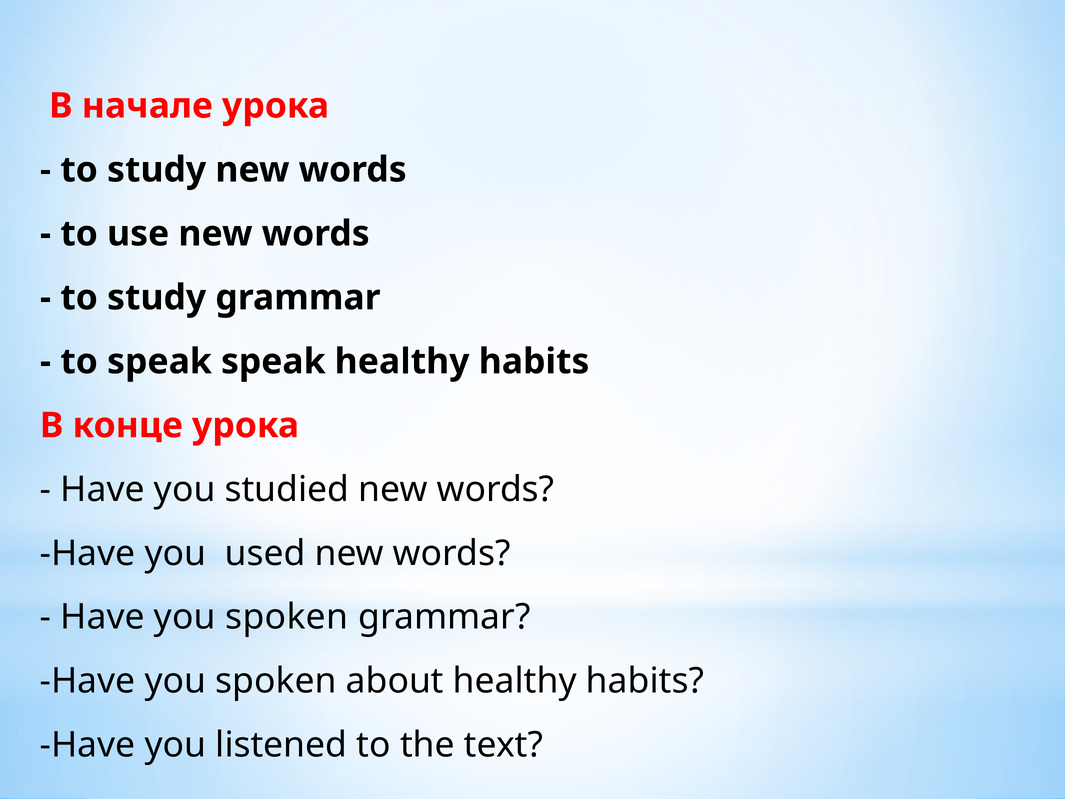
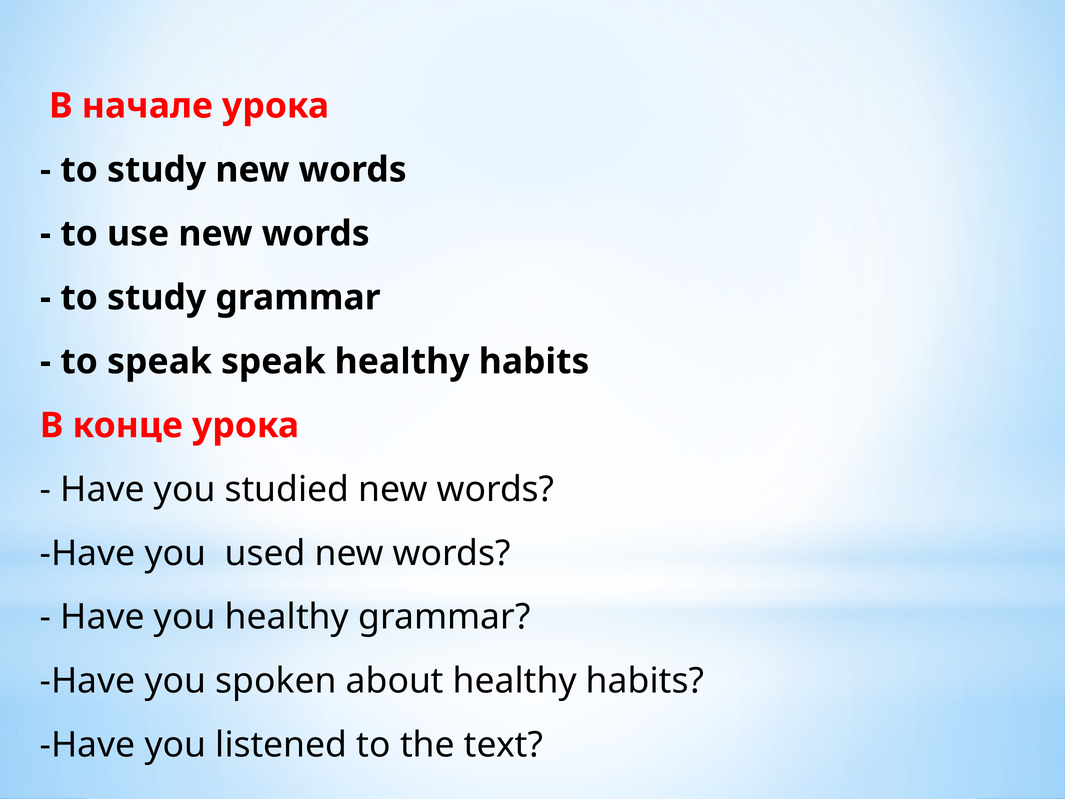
spoken at (287, 617): spoken -> healthy
